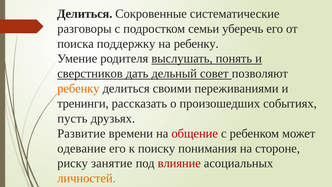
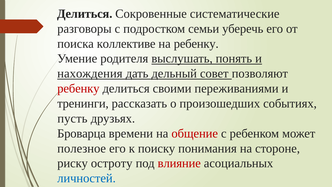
поддержку: поддержку -> коллективе
сверстников: сверстников -> нахождения
ребенку at (78, 88) colour: orange -> red
Развитие: Развитие -> Броварца
одевание: одевание -> полезное
занятие: занятие -> остроту
личностей colour: orange -> blue
